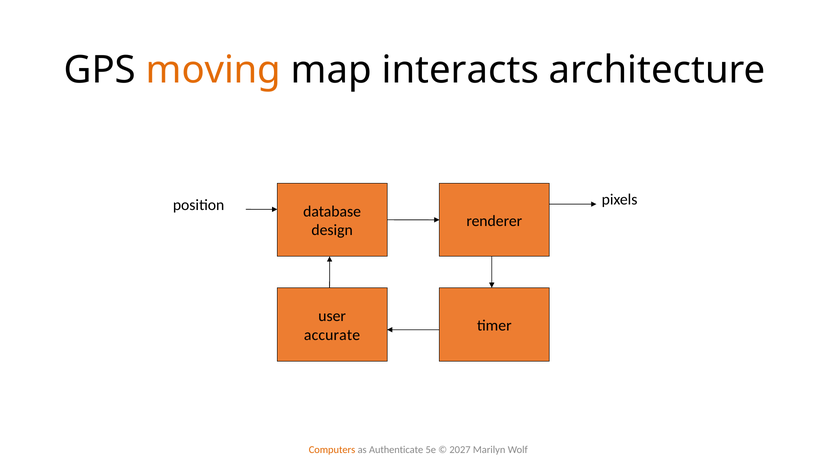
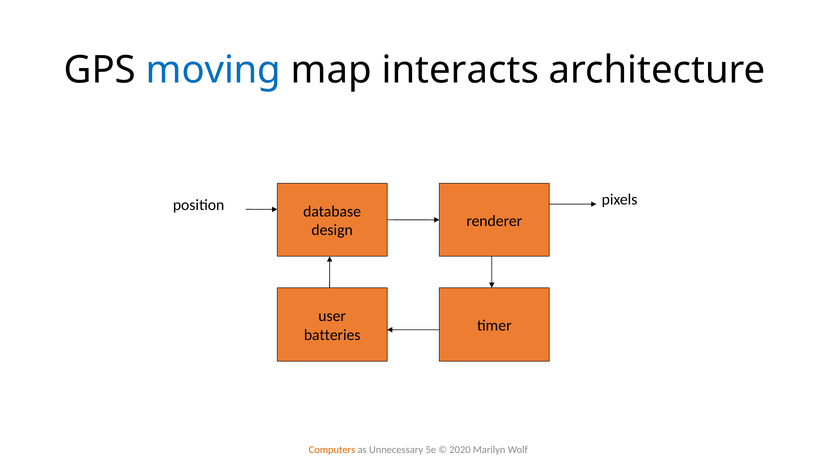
moving colour: orange -> blue
accurate: accurate -> batteries
Authenticate: Authenticate -> Unnecessary
2027: 2027 -> 2020
